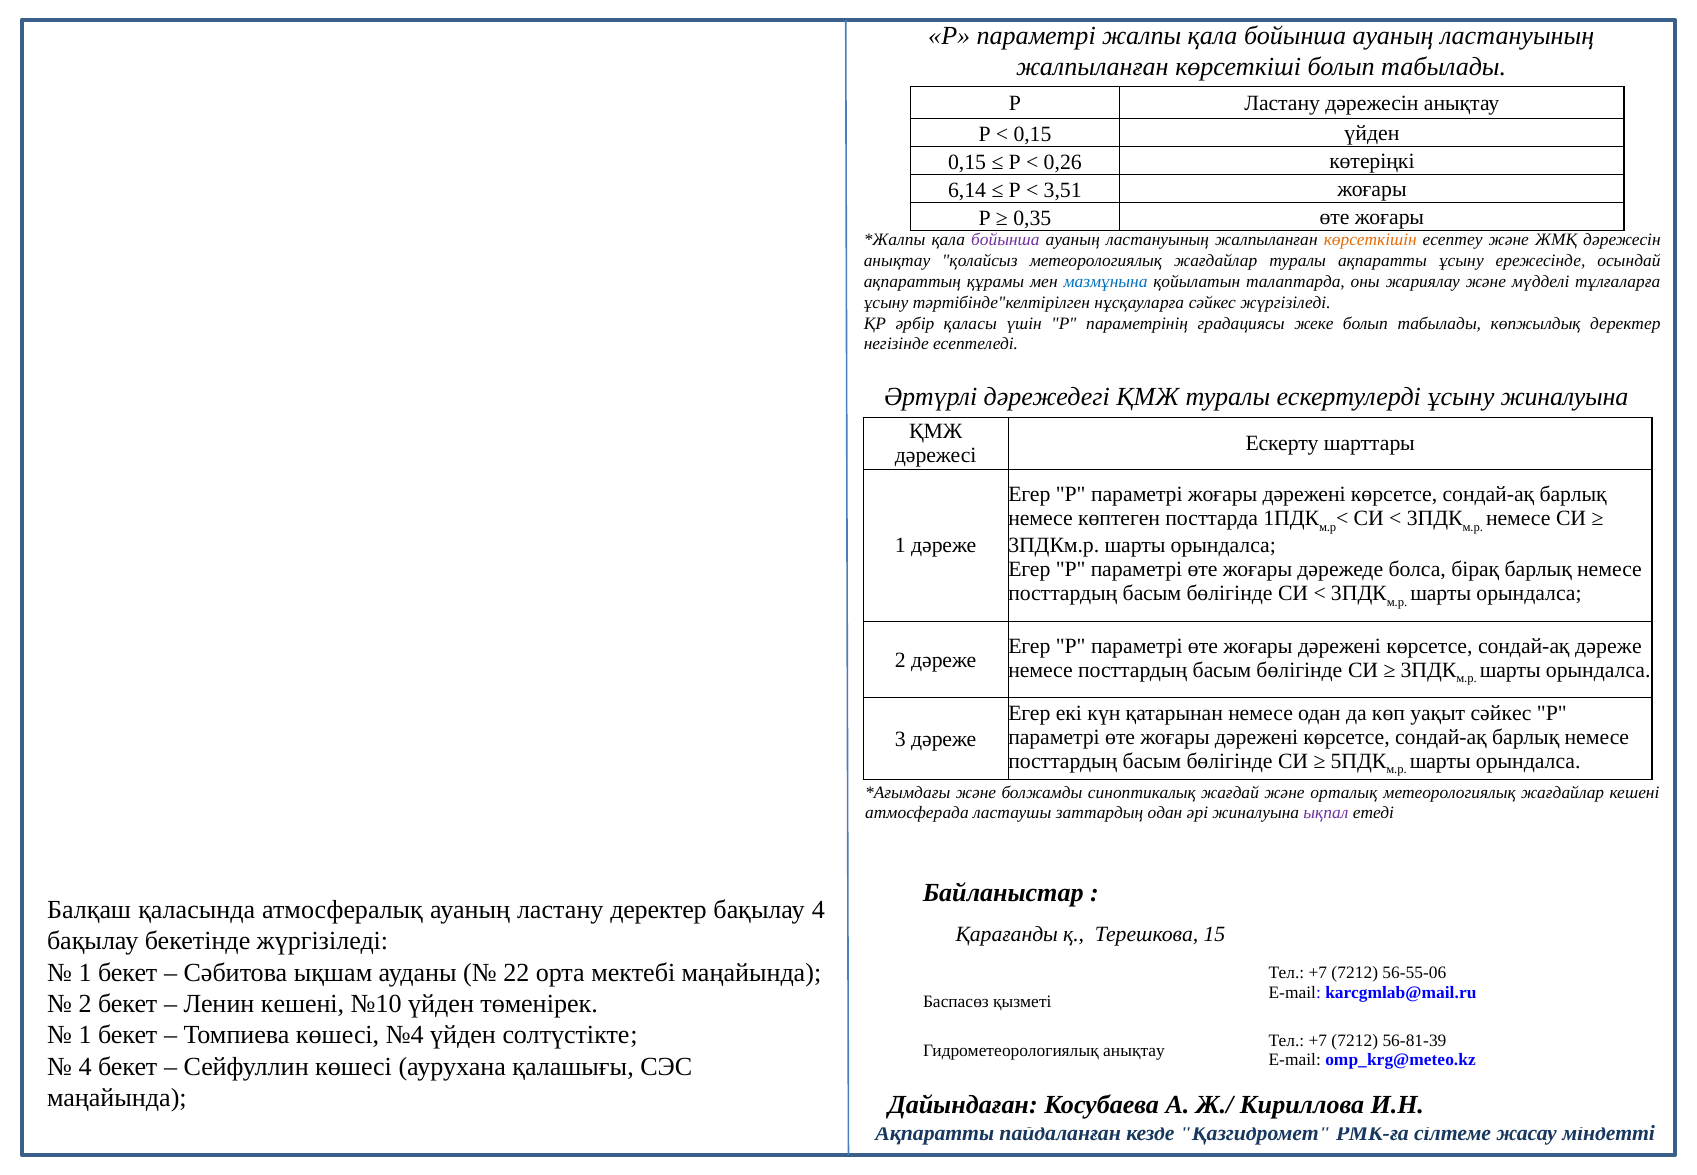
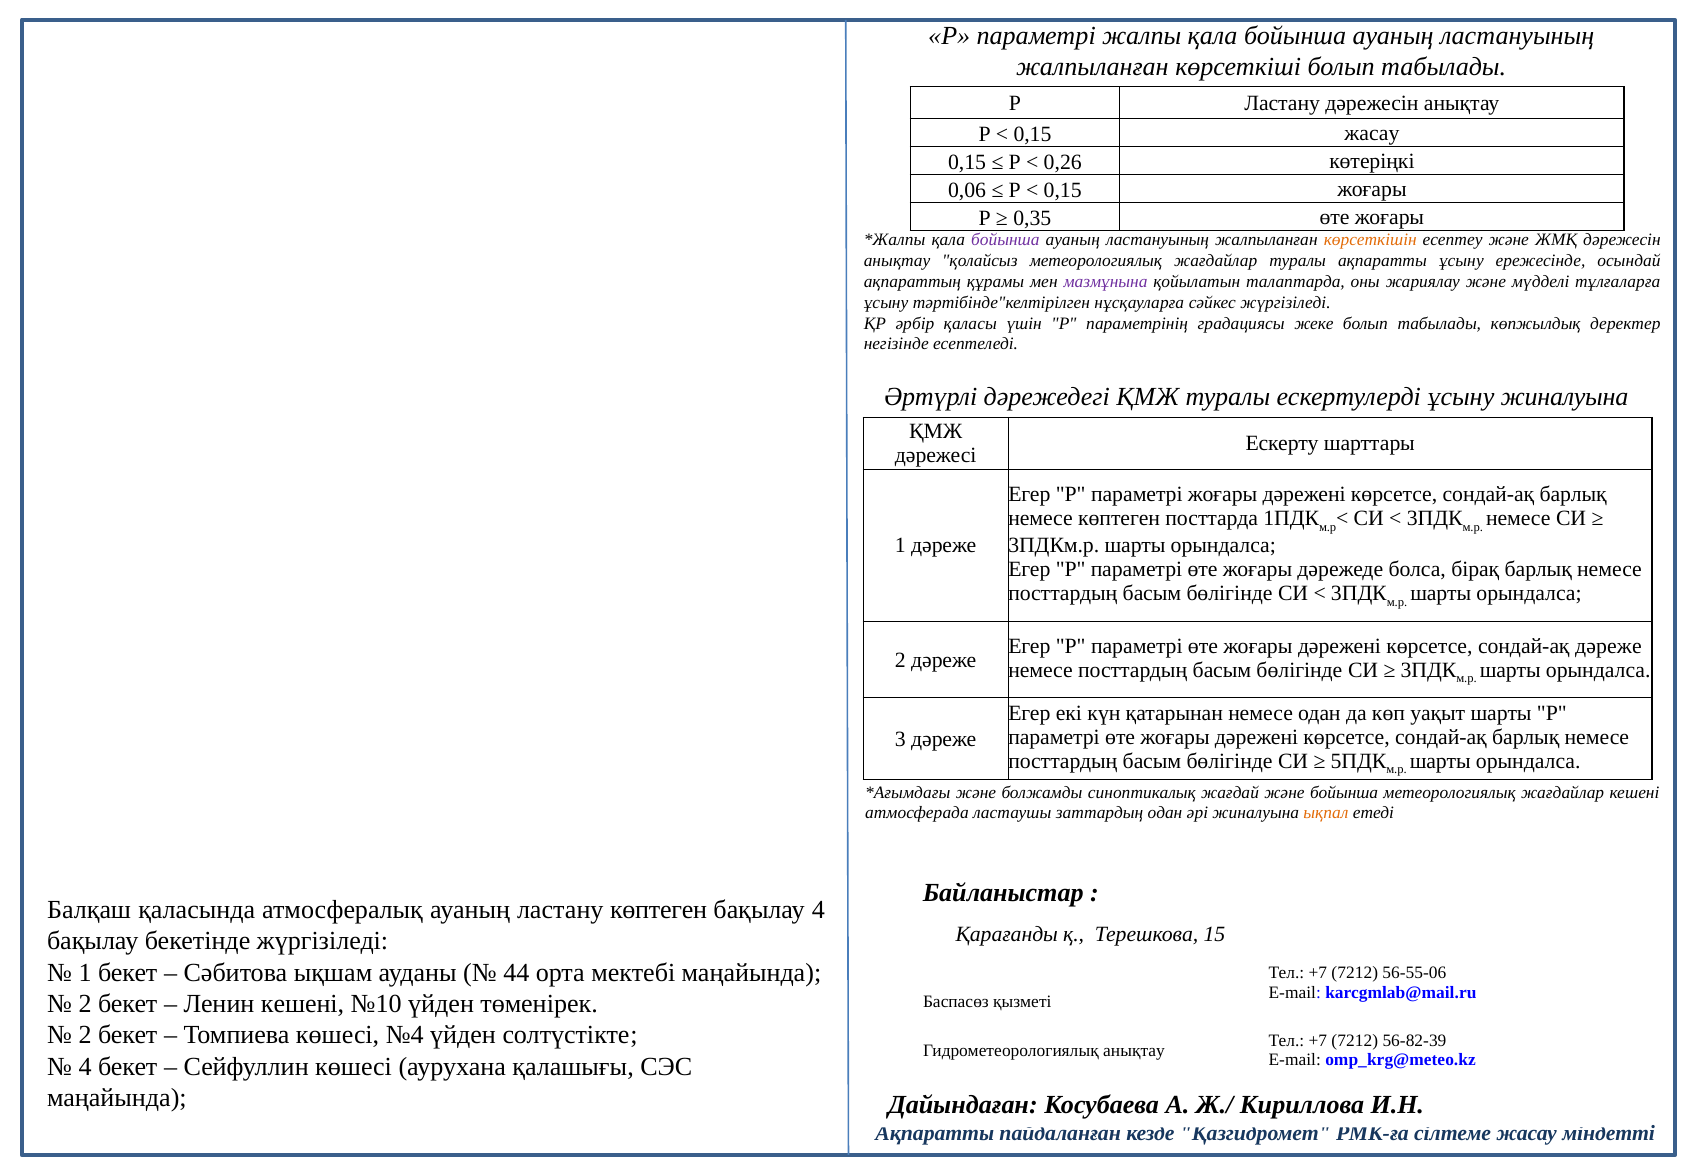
0,15 үйден: үйден -> жасау
6,14: 6,14 -> 0,06
3,51 at (1063, 190): 3,51 -> 0,15
мазмұнына colour: blue -> purple
уақыт сәйкес: сәйкес -> шарты
және орталық: орталық -> бойынша
ықпал colour: purple -> orange
ластану деректер: деректер -> көптеген
22: 22 -> 44
1 at (85, 1035): 1 -> 2
56-81-39: 56-81-39 -> 56-82-39
